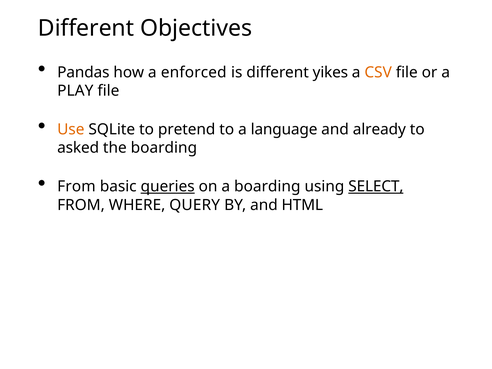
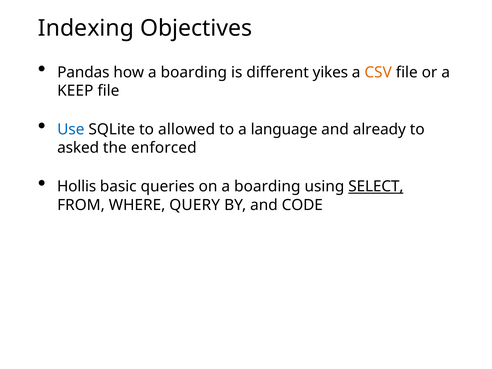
Different at (86, 28): Different -> Indexing
how a enforced: enforced -> boarding
PLAY: PLAY -> KEEP
Use colour: orange -> blue
pretend: pretend -> allowed
the boarding: boarding -> enforced
From at (76, 186): From -> Hollis
queries underline: present -> none
HTML: HTML -> CODE
